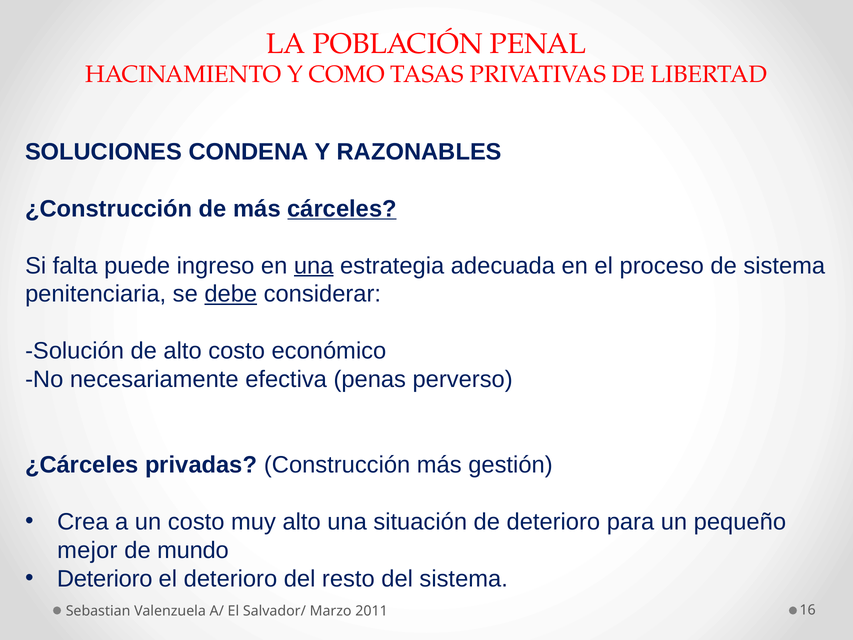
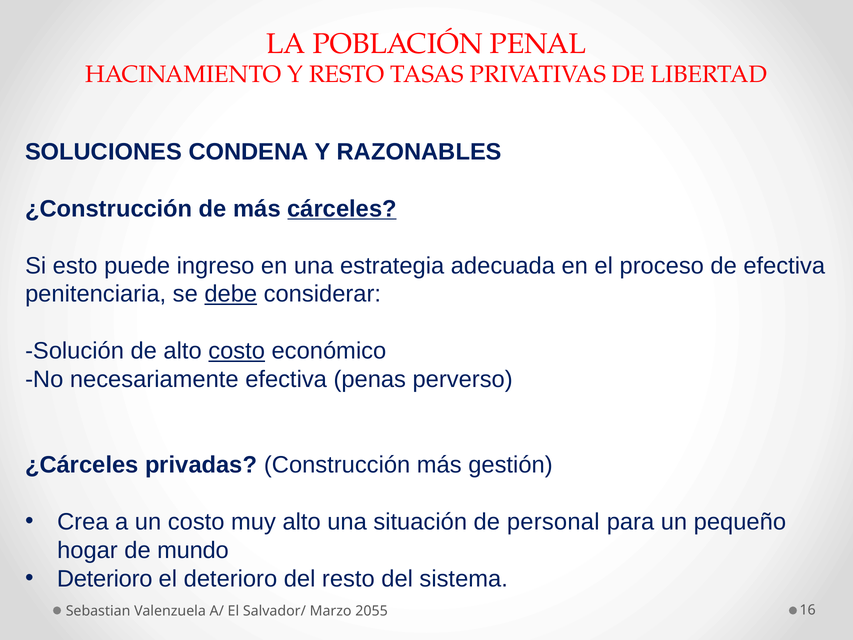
Y COMO: COMO -> RESTO
falta: falta -> esto
una at (314, 266) underline: present -> none
de sistema: sistema -> efectiva
costo at (237, 351) underline: none -> present
de deterioro: deterioro -> personal
mejor: mejor -> hogar
2011: 2011 -> 2055
